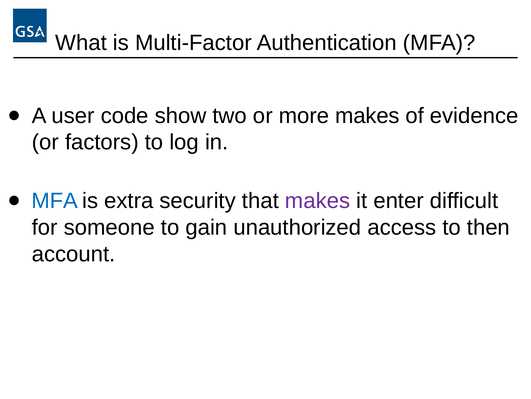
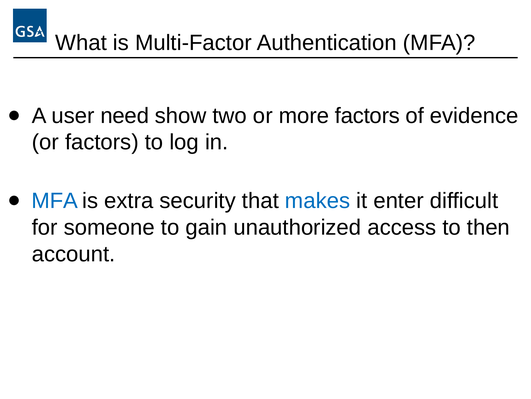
code: code -> need
more makes: makes -> factors
makes at (318, 200) colour: purple -> blue
